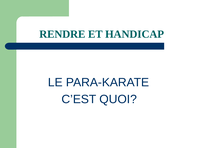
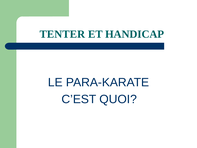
RENDRE: RENDRE -> TENTER
